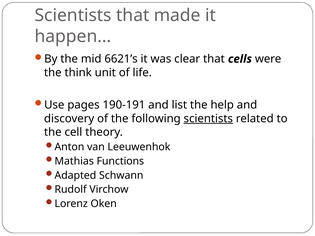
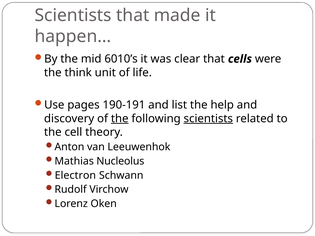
6621’s: 6621’s -> 6010’s
the at (120, 119) underline: none -> present
Functions: Functions -> Nucleolus
Adapted: Adapted -> Electron
